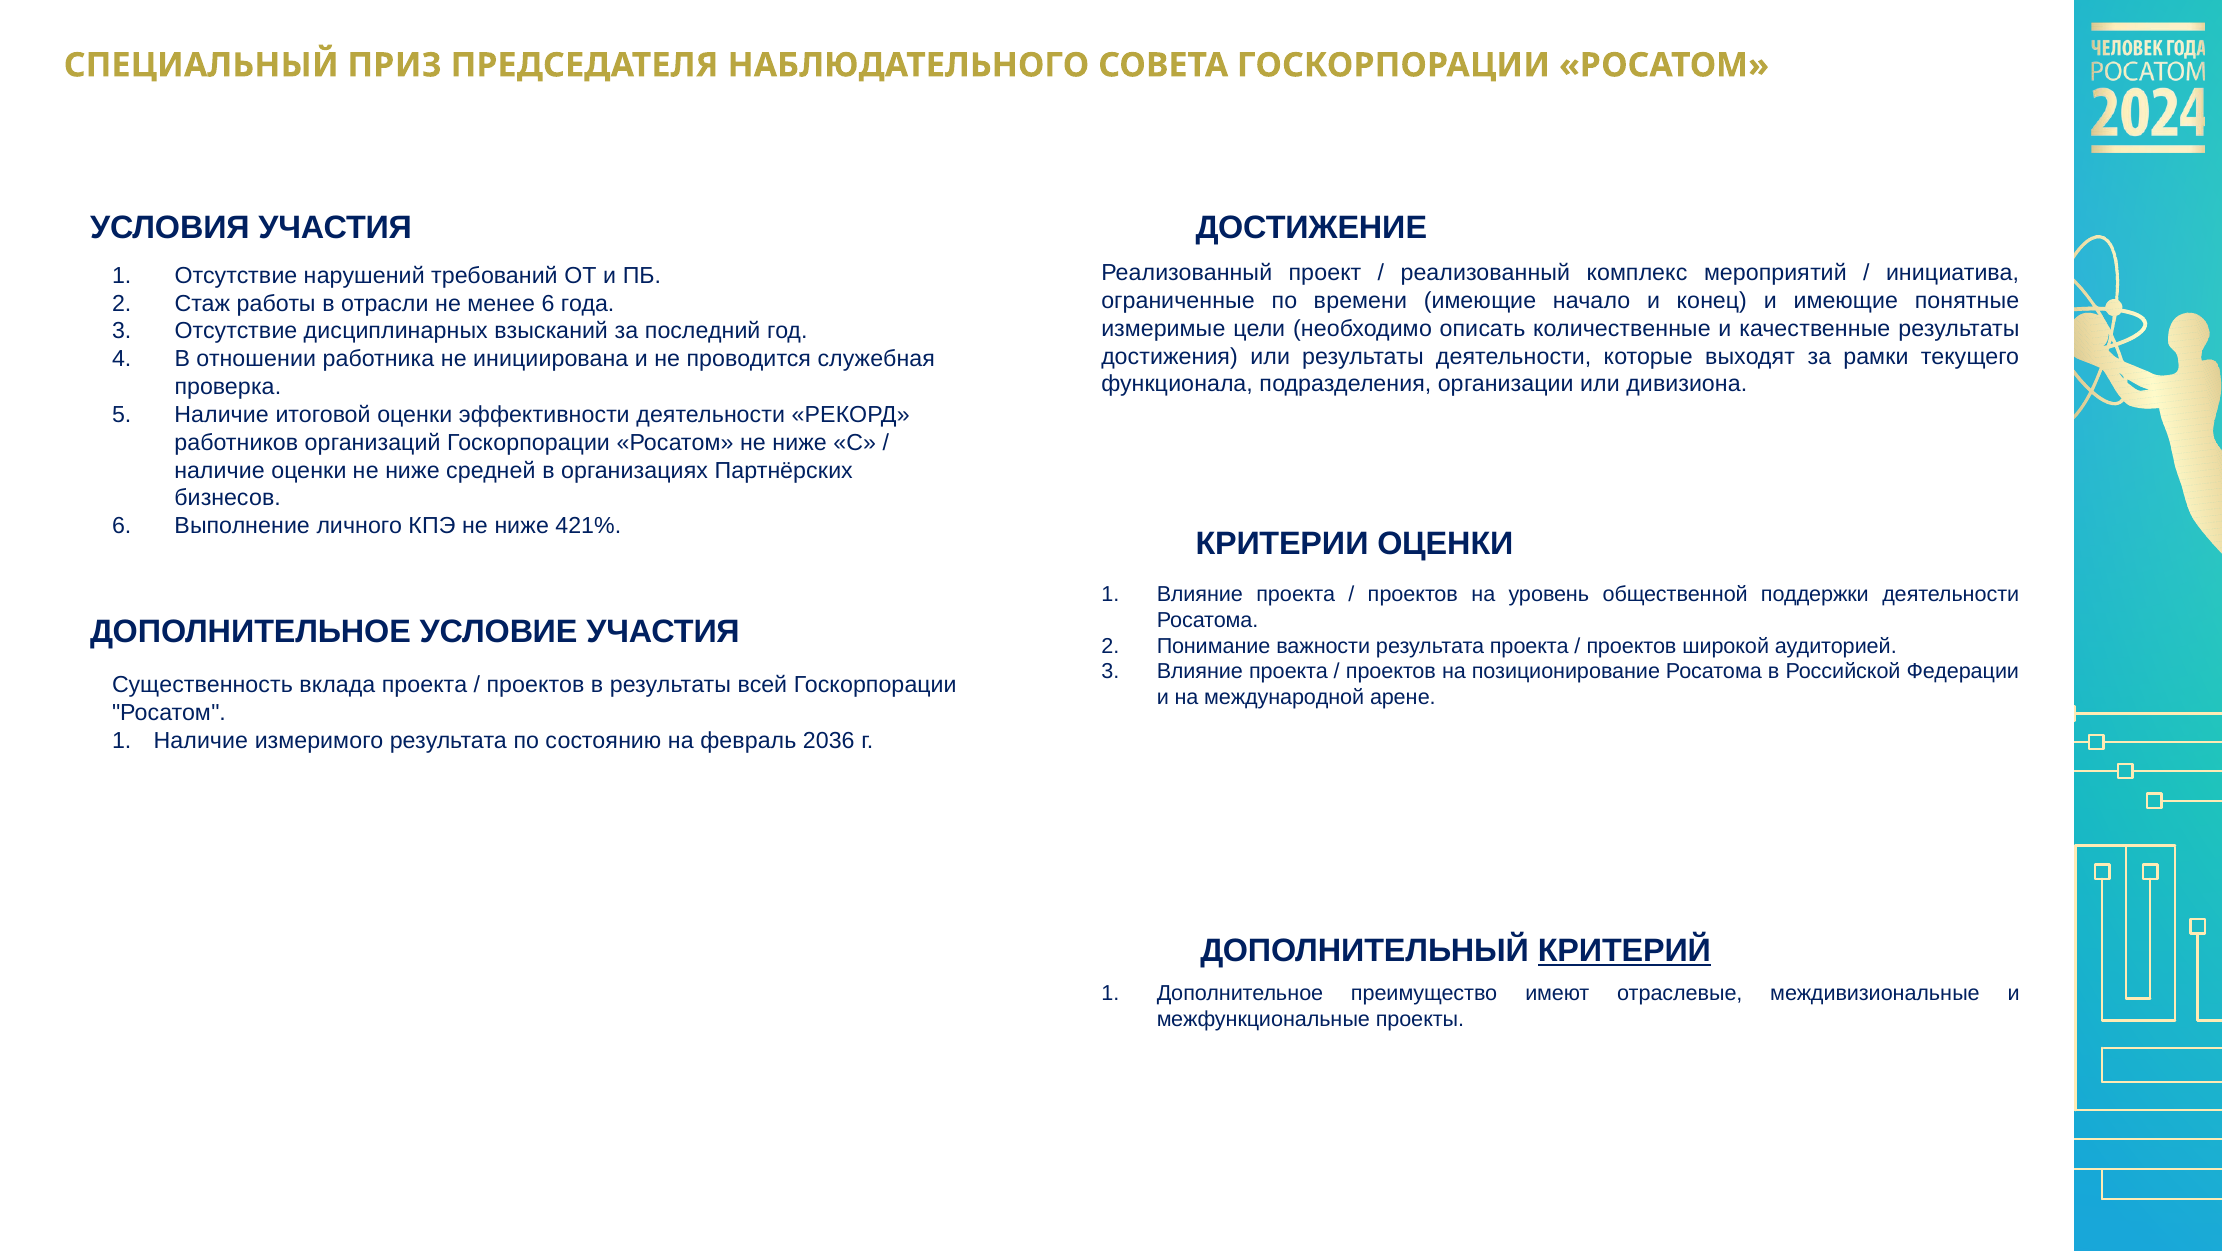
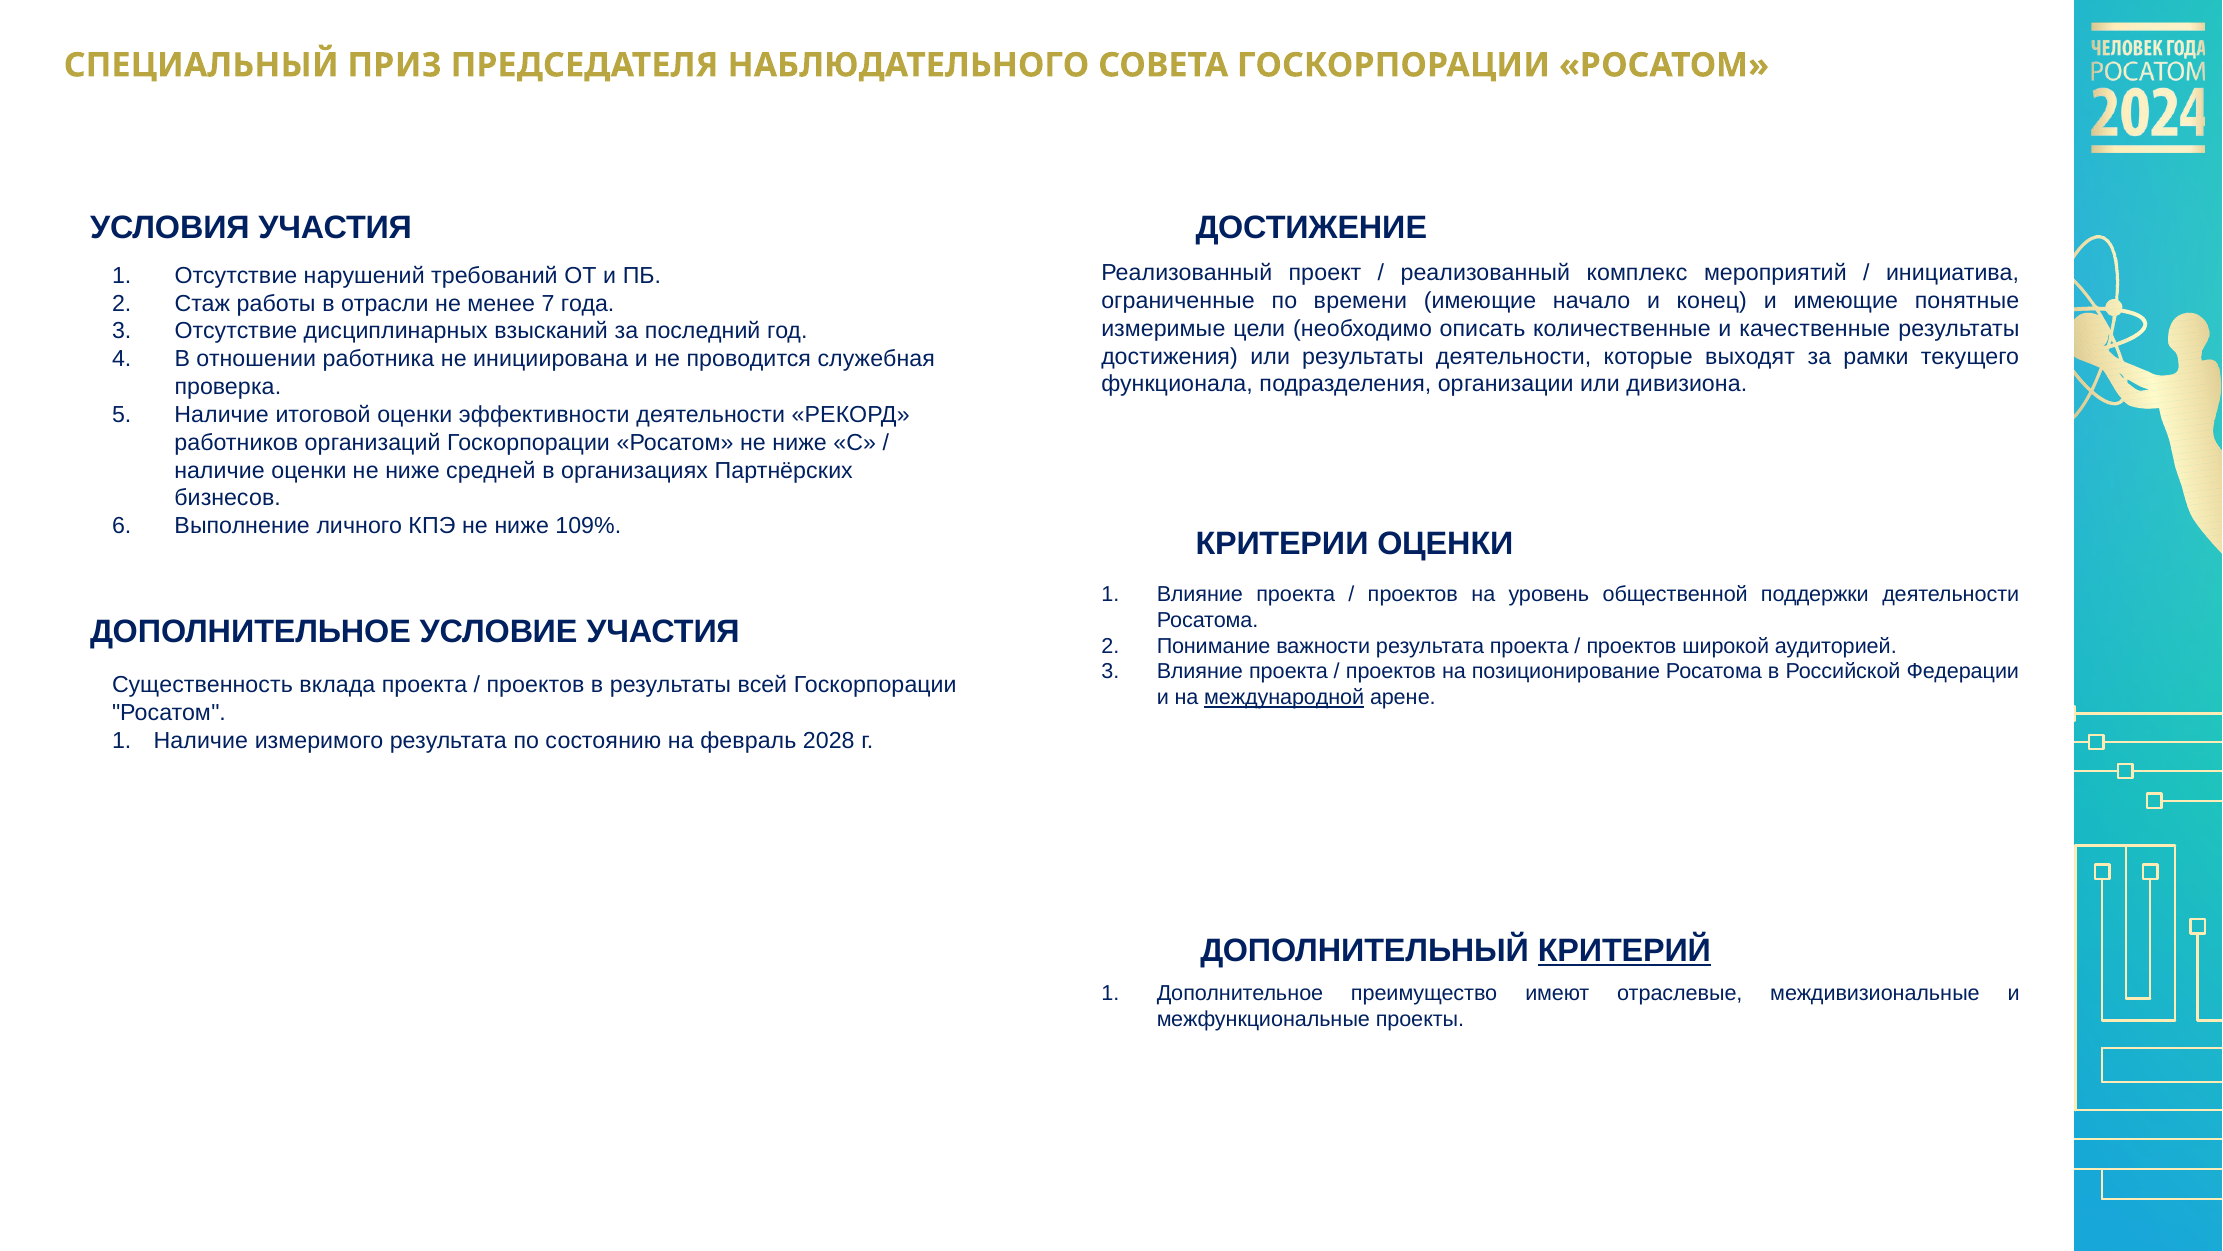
менее 6: 6 -> 7
421%: 421% -> 109%
международной underline: none -> present
2036: 2036 -> 2028
